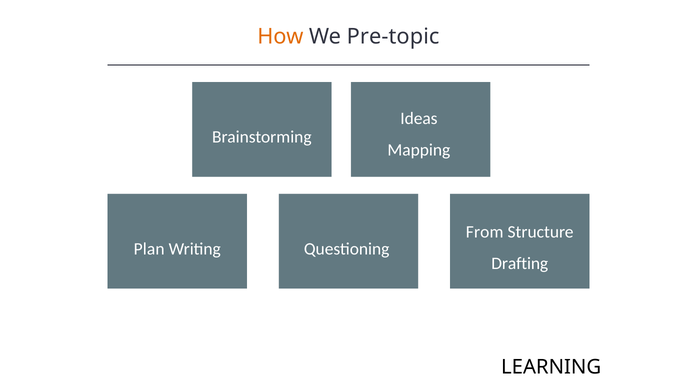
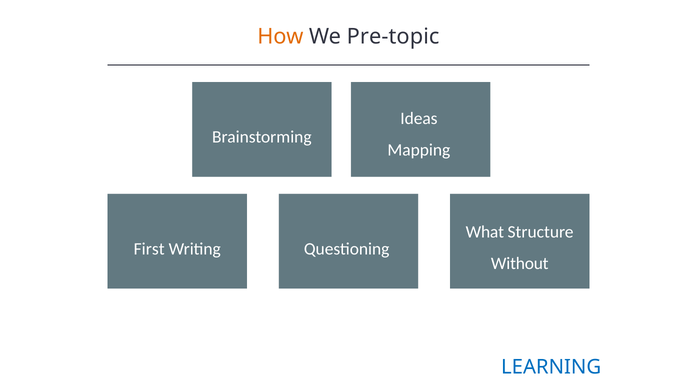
From: From -> What
Plan: Plan -> First
Drafting: Drafting -> Without
LEARNING colour: black -> blue
